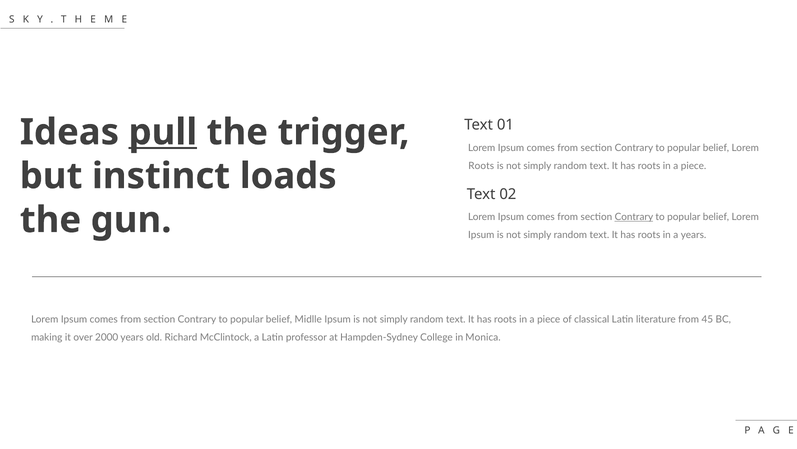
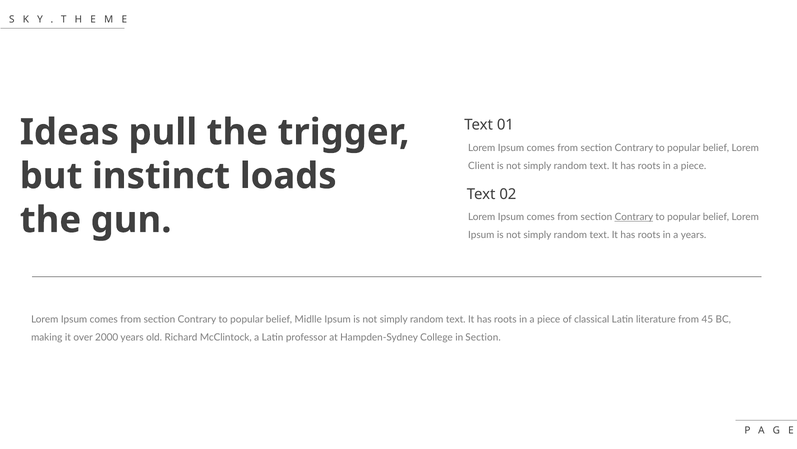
pull underline: present -> none
Roots at (481, 165): Roots -> Client
in Monica: Monica -> Section
